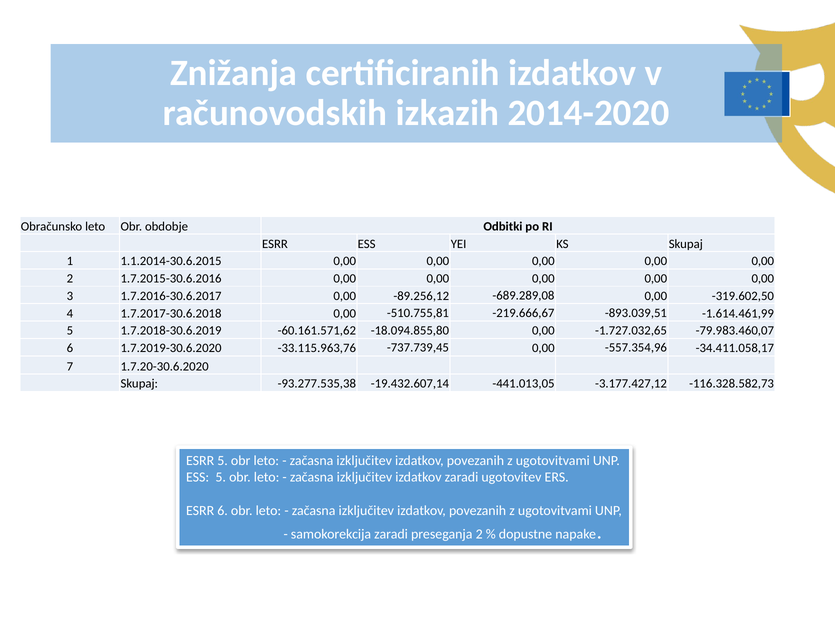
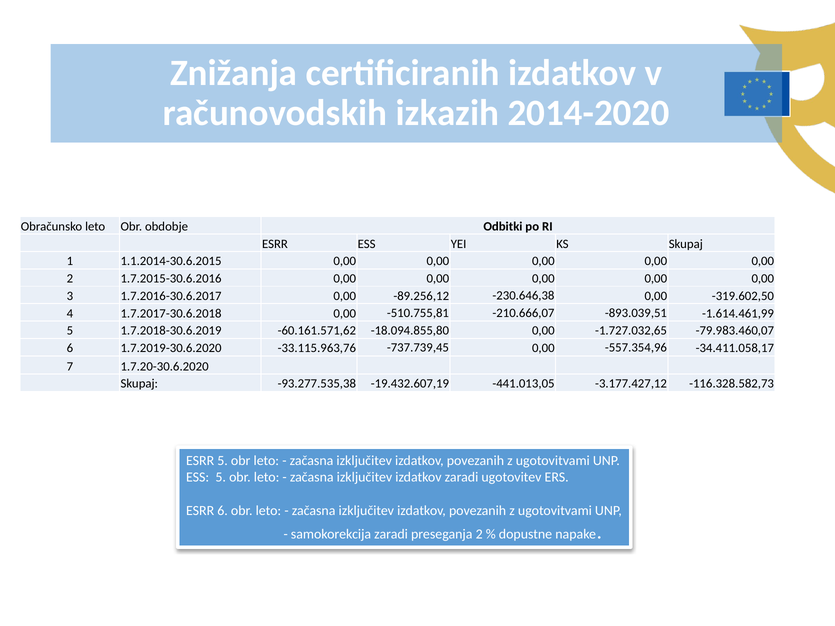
-689.289,08: -689.289,08 -> -230.646,38
-219.666,67: -219.666,67 -> -210.666,07
-19.432.607,14: -19.432.607,14 -> -19.432.607,19
